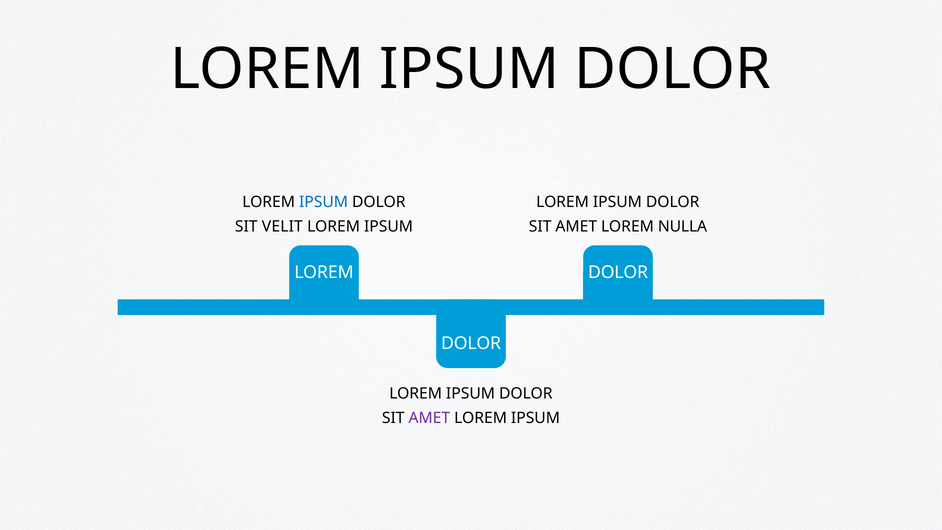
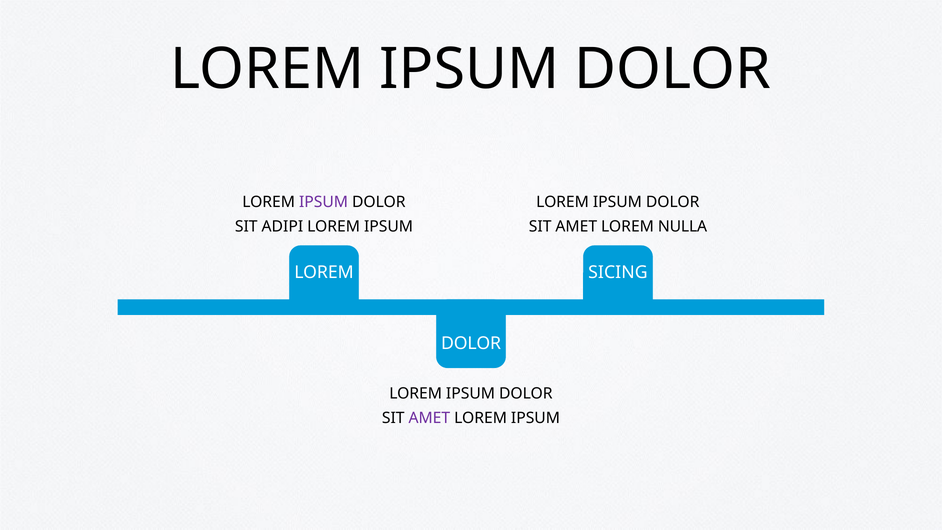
IPSUM at (324, 202) colour: blue -> purple
VELIT: VELIT -> ADIPI
LOREM DOLOR: DOLOR -> SICING
